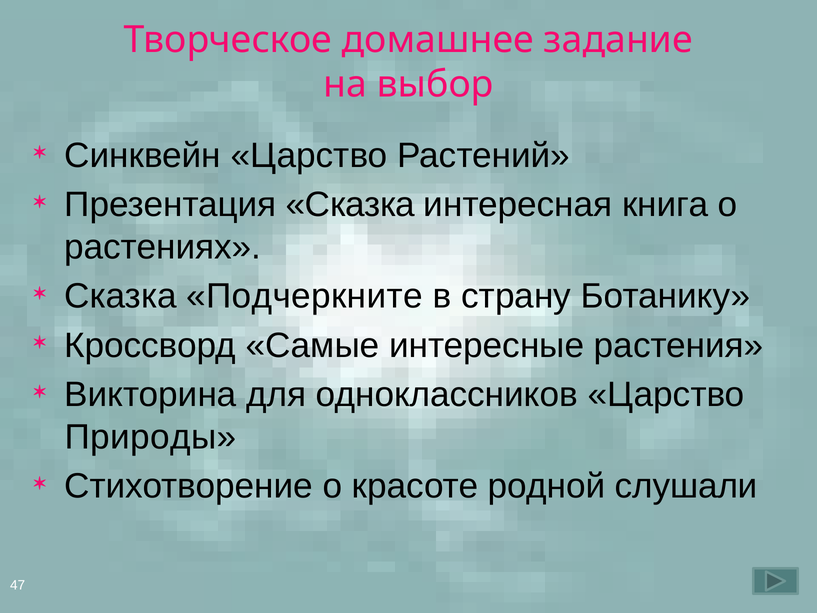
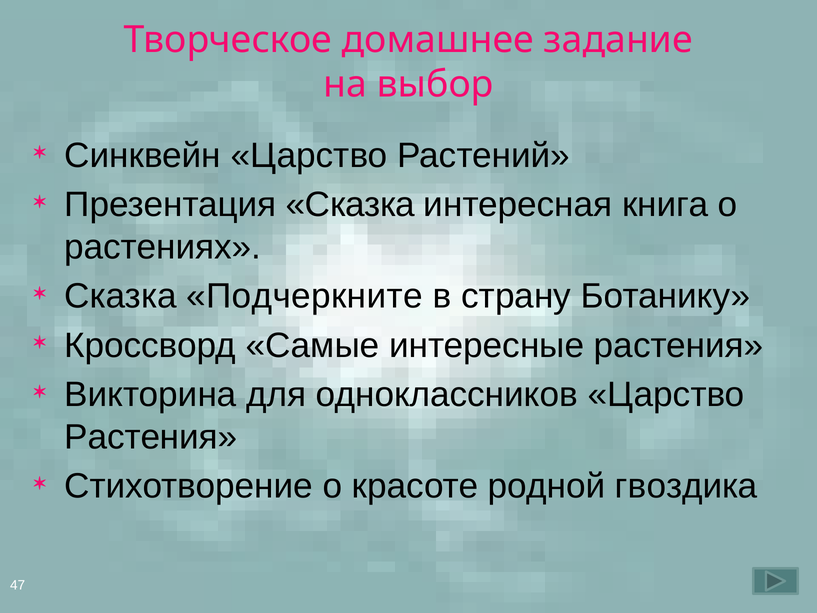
Природы at (151, 437): Природы -> Растения
слушали: слушали -> гвоздика
